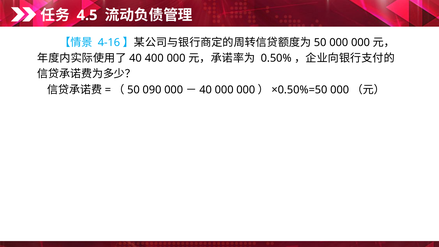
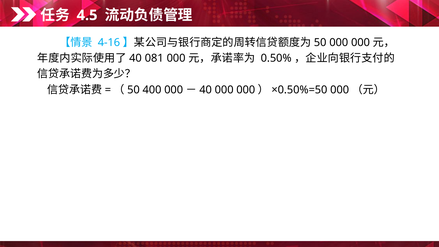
400: 400 -> 081
090: 090 -> 400
